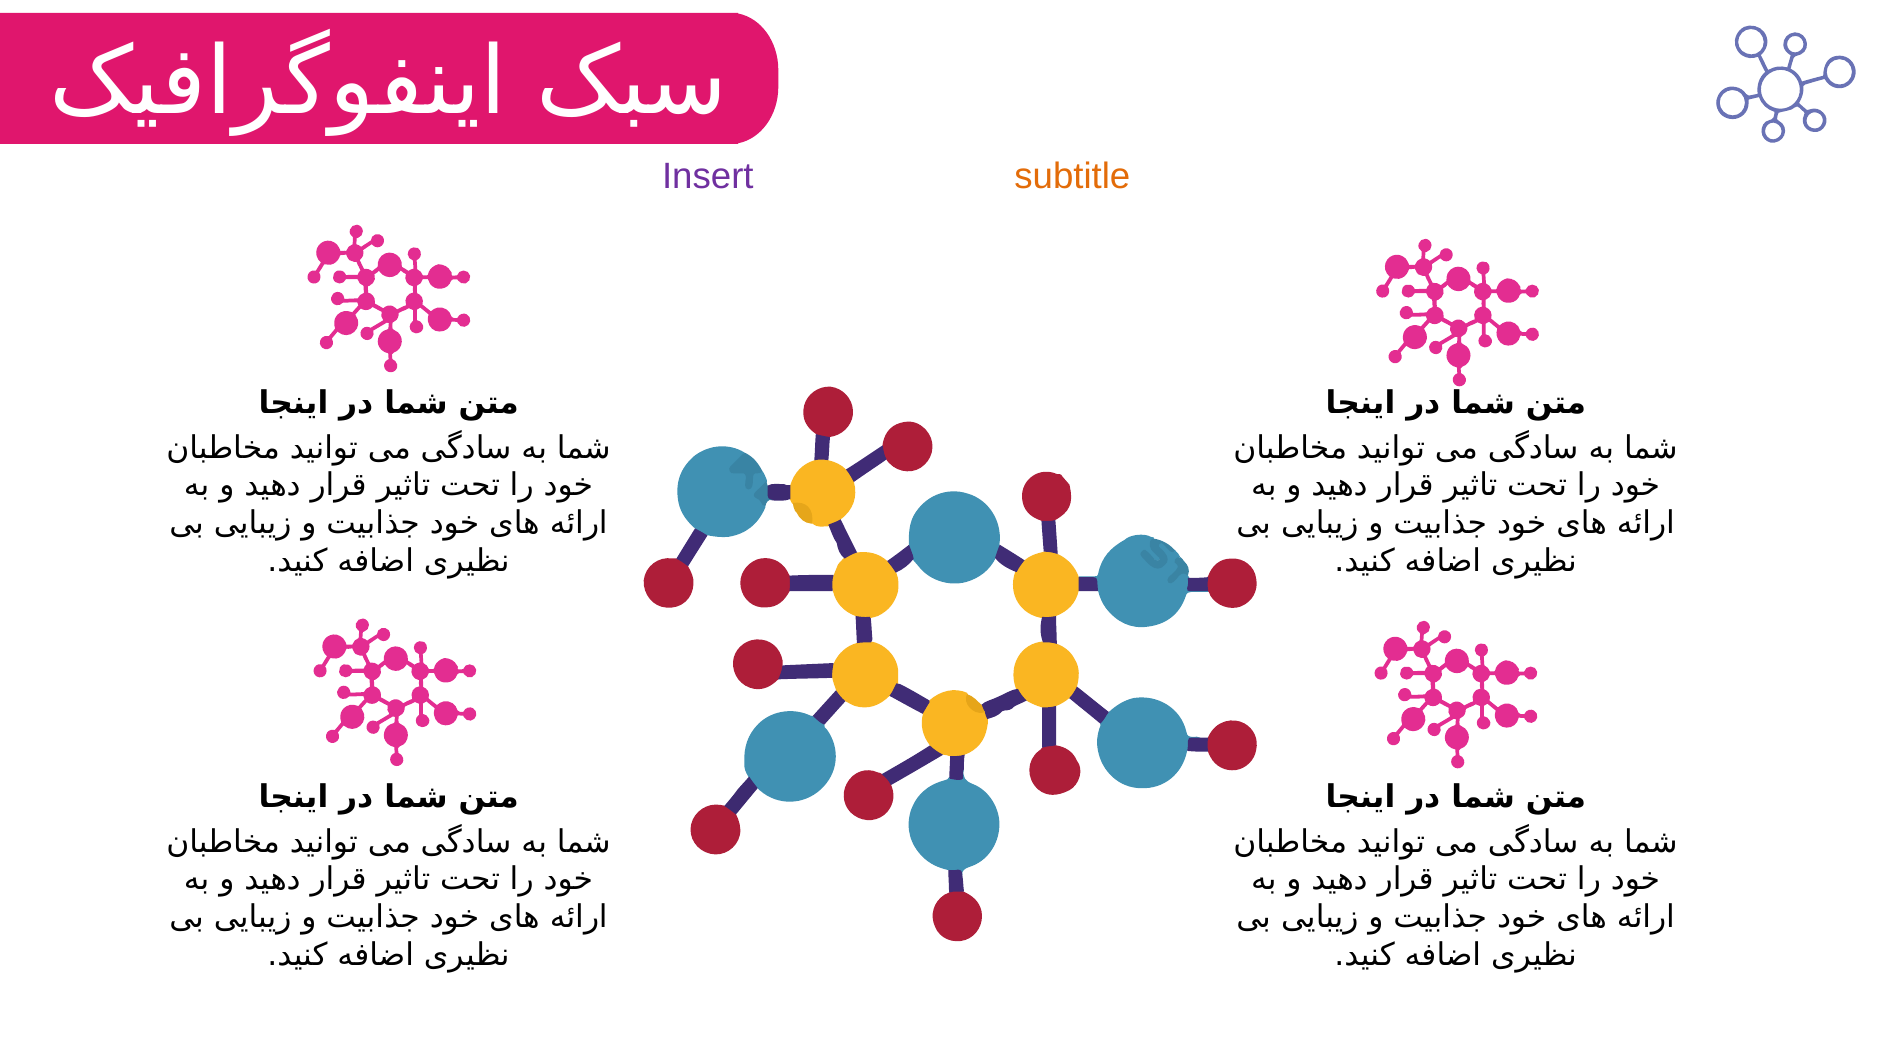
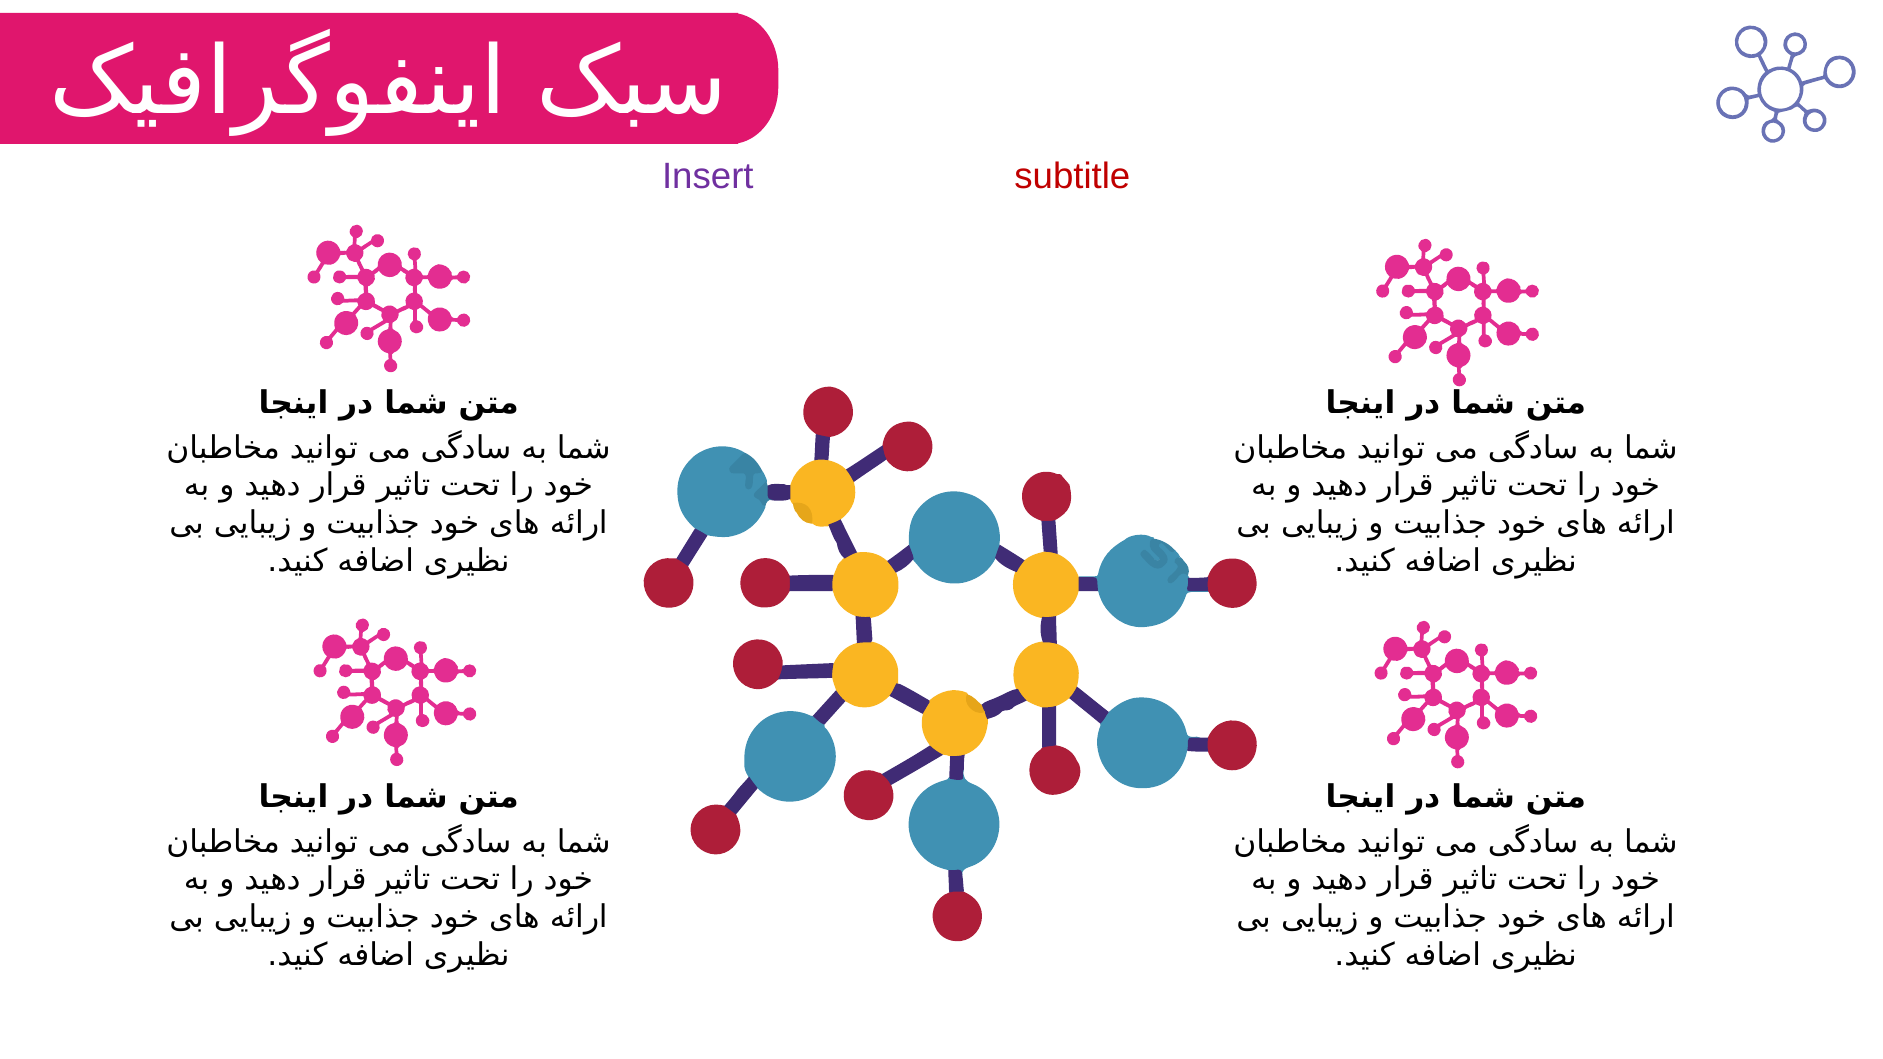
subtitle colour: orange -> red
